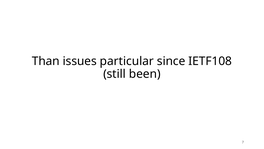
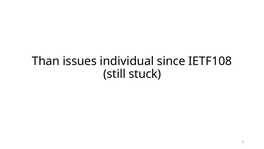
particular: particular -> individual
been: been -> stuck
